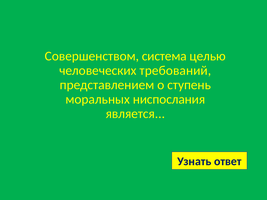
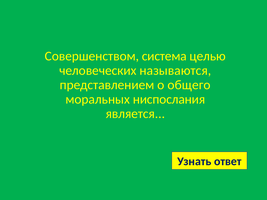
требований: требований -> называются
ступень: ступень -> общего
